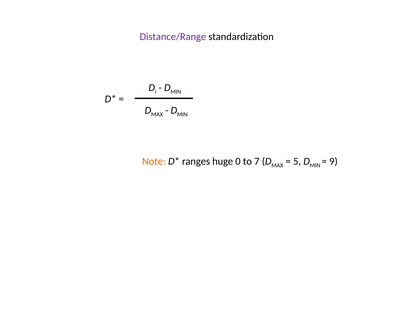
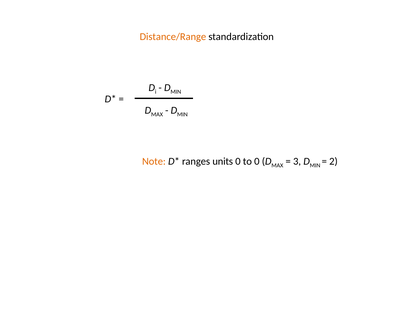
Distance/Range colour: purple -> orange
huge: huge -> units
to 7: 7 -> 0
5: 5 -> 3
9: 9 -> 2
